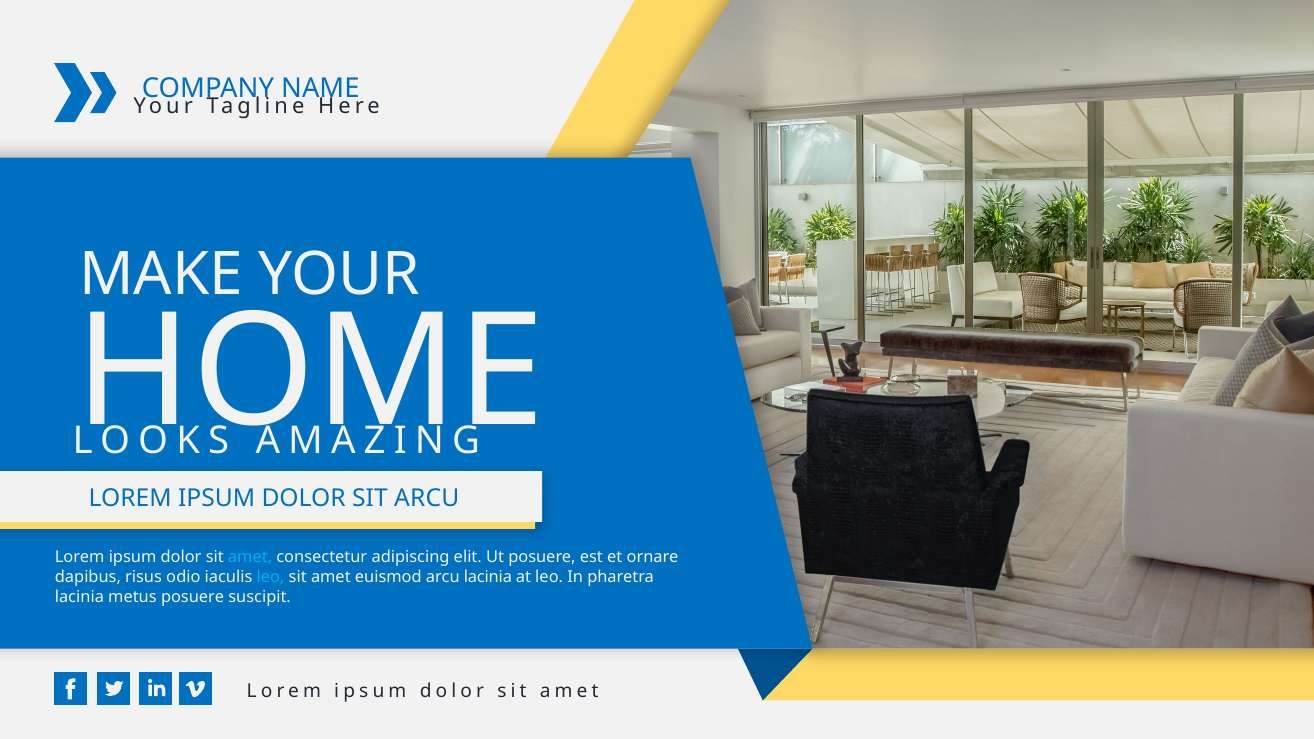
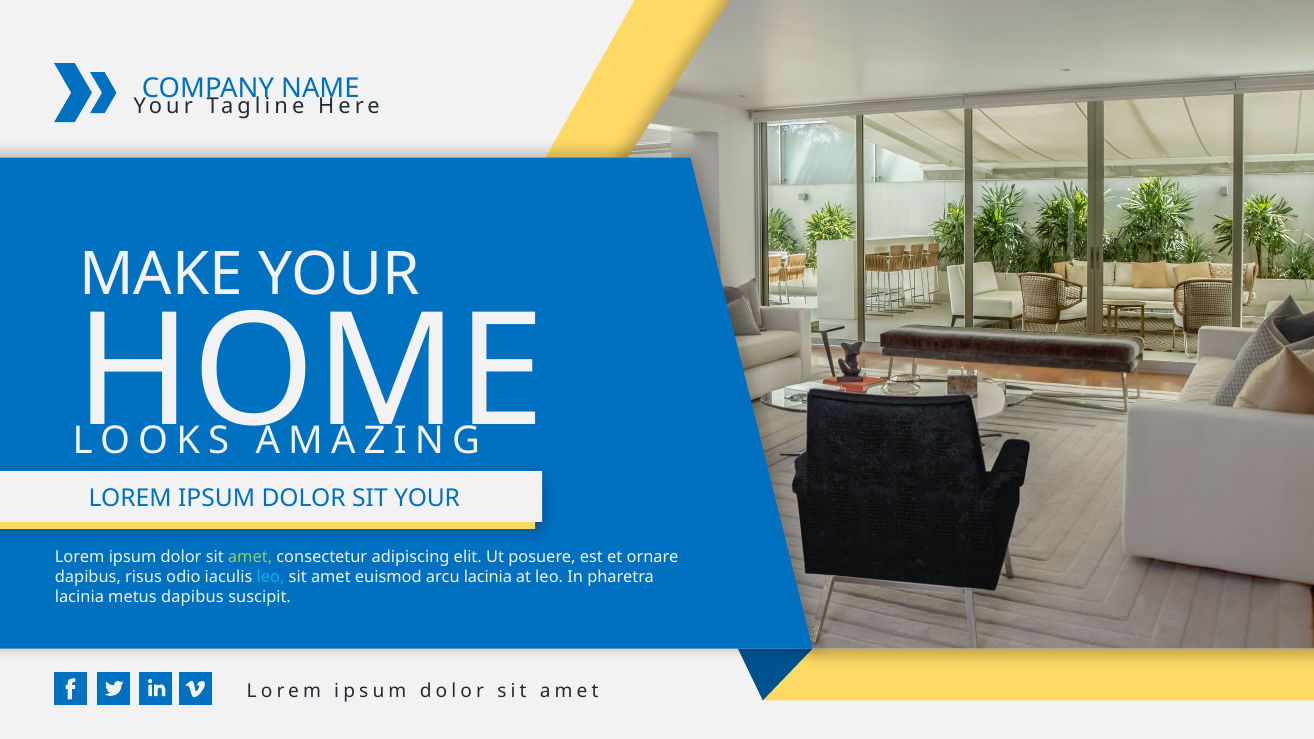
SIT ARCU: ARCU -> YOUR
amet at (250, 557) colour: light blue -> light green
metus posuere: posuere -> dapibus
